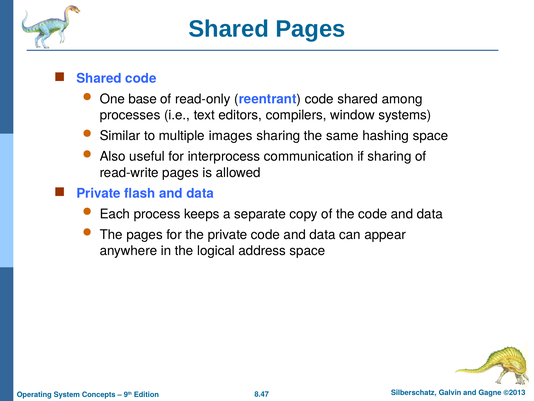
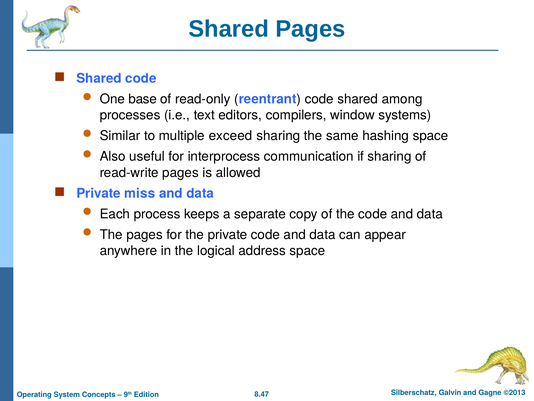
images: images -> exceed
flash: flash -> miss
